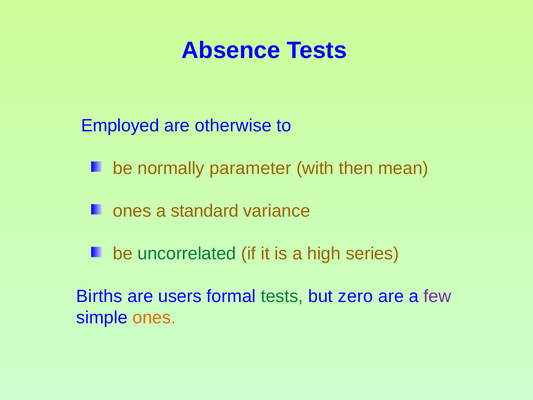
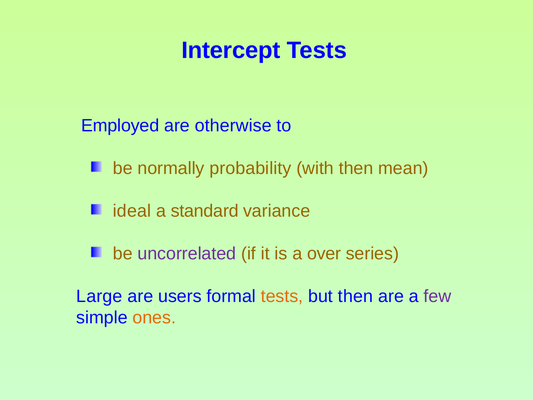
Absence: Absence -> Intercept
parameter: parameter -> probability
ones at (132, 211): ones -> ideal
uncorrelated colour: green -> purple
high: high -> over
Births: Births -> Large
tests at (282, 296) colour: green -> orange
but zero: zero -> then
